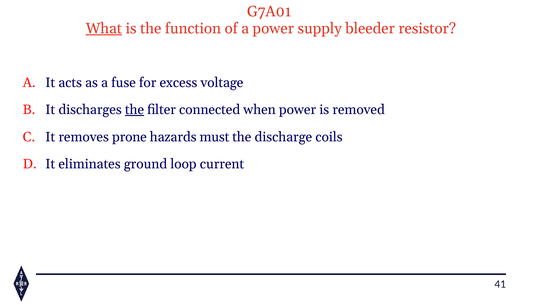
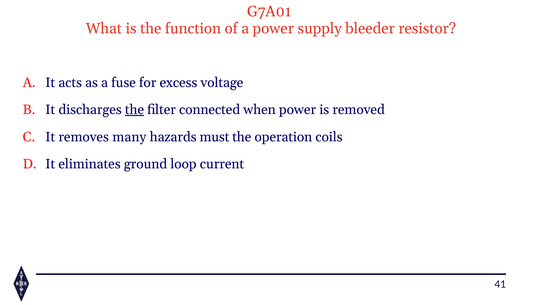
What underline: present -> none
prone: prone -> many
discharge: discharge -> operation
